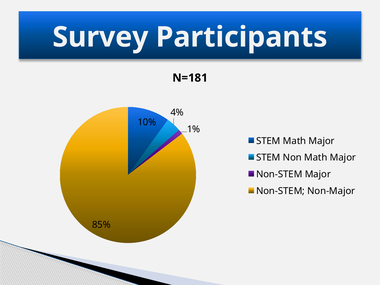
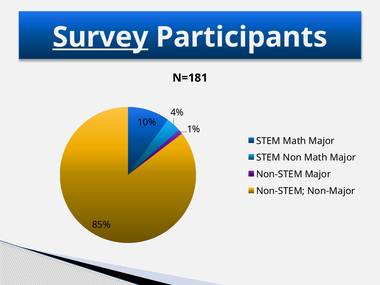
Survey underline: none -> present
